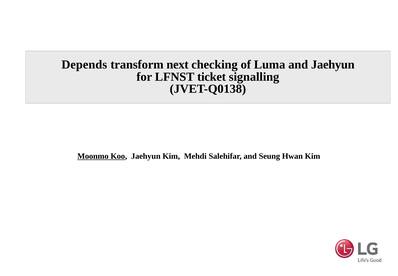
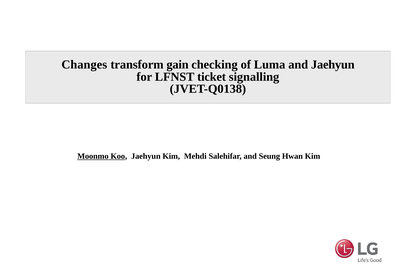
Depends: Depends -> Changes
next: next -> gain
